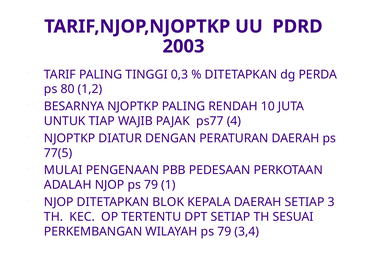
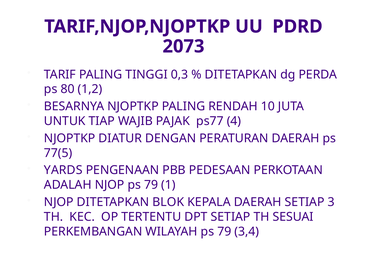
2003: 2003 -> 2073
MULAI: MULAI -> YARDS
